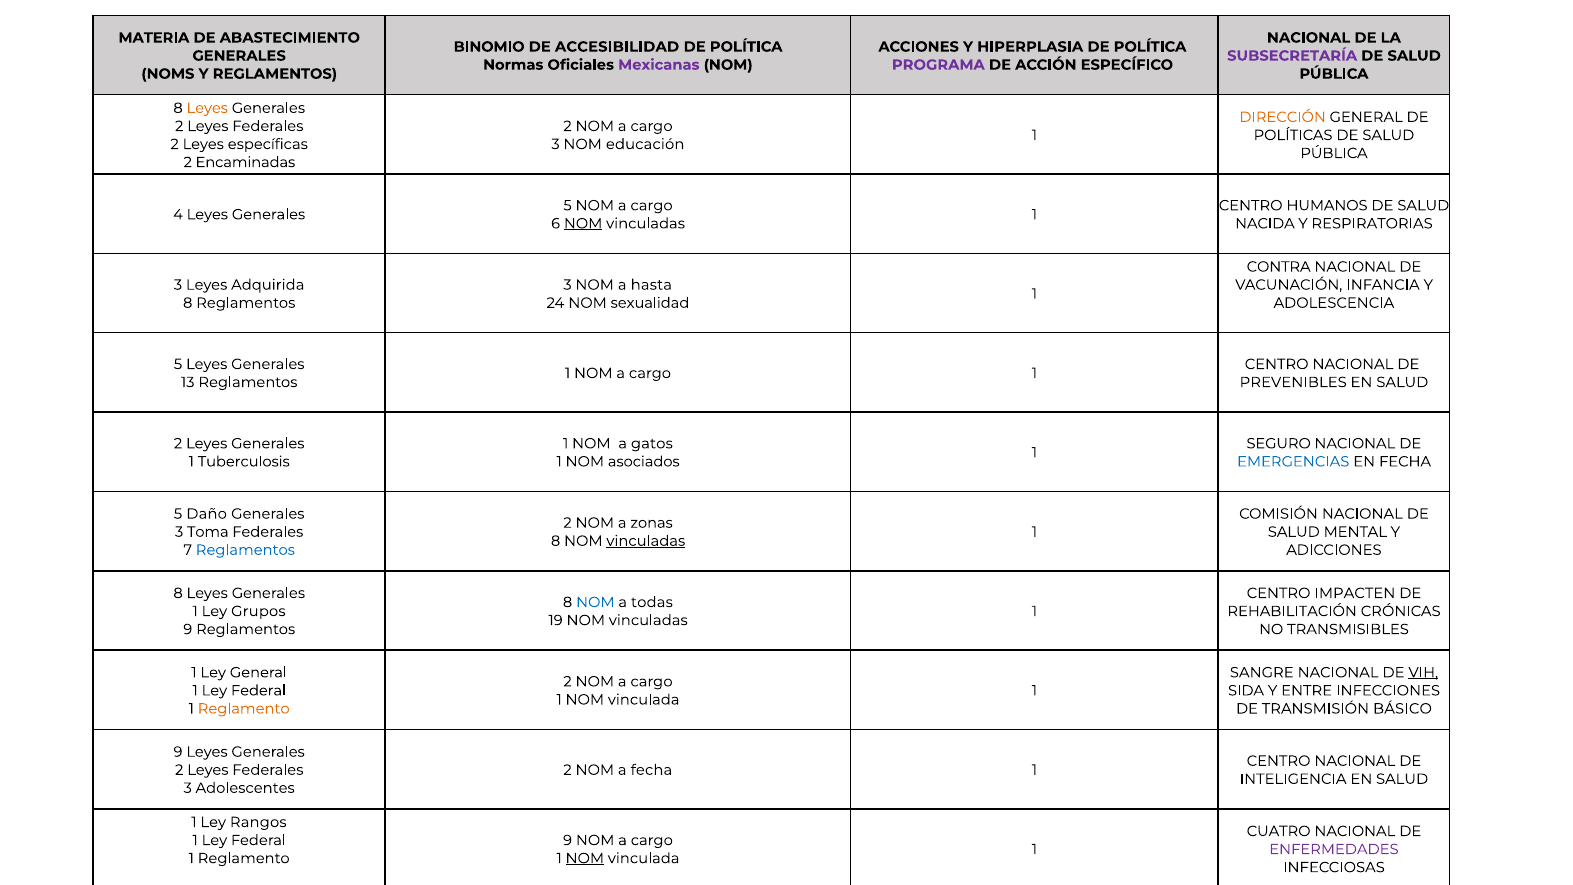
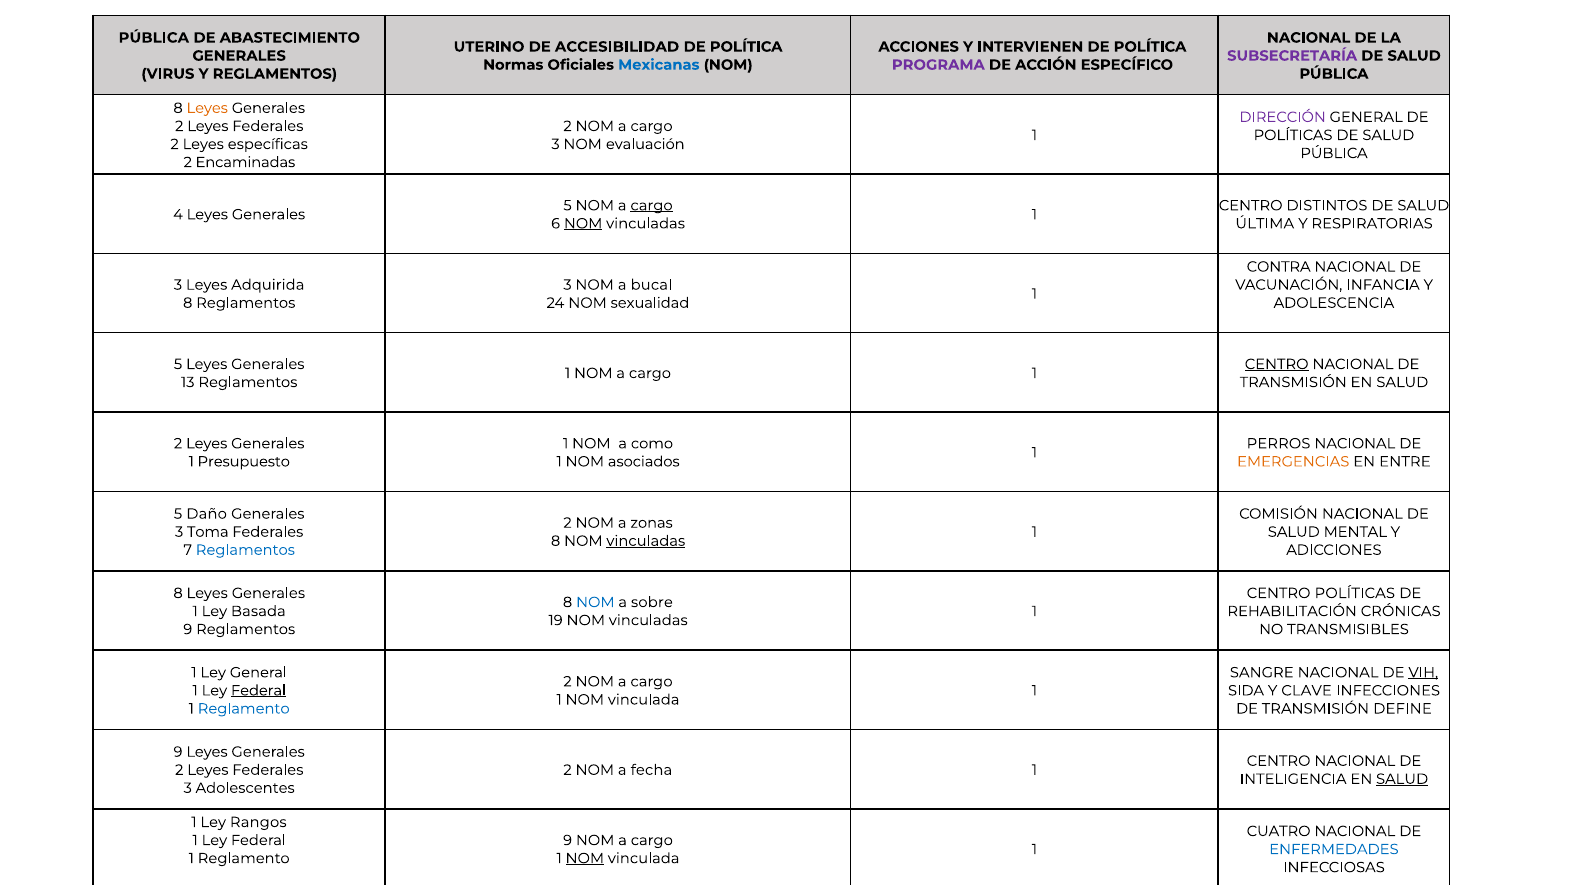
MATERIA at (154, 38): MATERIA -> PÚBLICA
BINOMIO: BINOMIO -> UTERINO
HIPERPLASIA: HIPERPLASIA -> INTERVIENEN
Mexicanas colour: purple -> blue
NOMS: NOMS -> VIRUS
DIRECCIÓN colour: orange -> purple
educación: educación -> evaluación
cargo at (652, 205) underline: none -> present
HUMANOS: HUMANOS -> DISTINTOS
NACIDA: NACIDA -> ÚLTIMA
hasta: hasta -> bucal
CENTRO at (1277, 364) underline: none -> present
PREVENIBLES at (1293, 382): PREVENIBLES -> TRANSMISIÓN
gatos: gatos -> como
SEGURO: SEGURO -> PERROS
Tuberculosis: Tuberculosis -> Presupuesto
EMERGENCIAS colour: blue -> orange
EN FECHA: FECHA -> ENTRE
CENTRO IMPACTEN: IMPACTEN -> POLÍTICAS
todas: todas -> sobre
Grupos: Grupos -> Basada
Federal at (258, 690) underline: none -> present
ENTRE: ENTRE -> CLAVE
Reglamento at (244, 708) colour: orange -> blue
BÁSICO: BÁSICO -> DEFINE
SALUD at (1402, 779) underline: none -> present
ENFERMEDADES colour: purple -> blue
